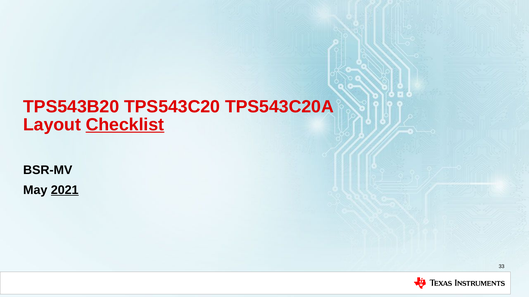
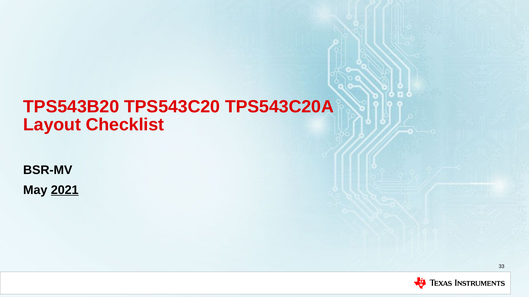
Checklist underline: present -> none
